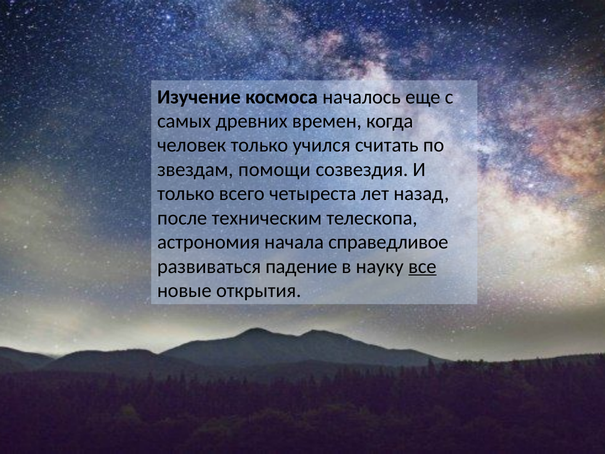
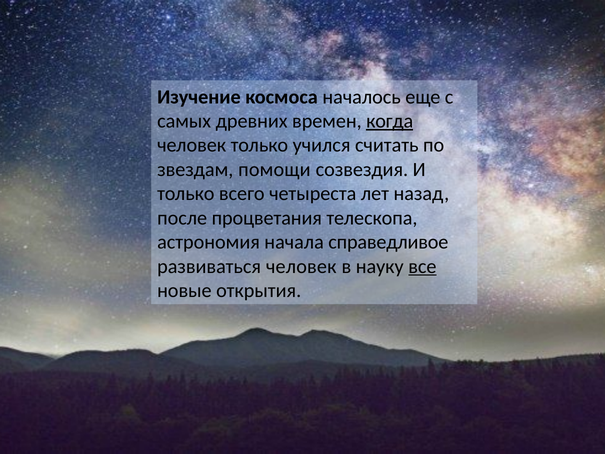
когда underline: none -> present
техническим: техническим -> процветания
развиваться падение: падение -> человек
